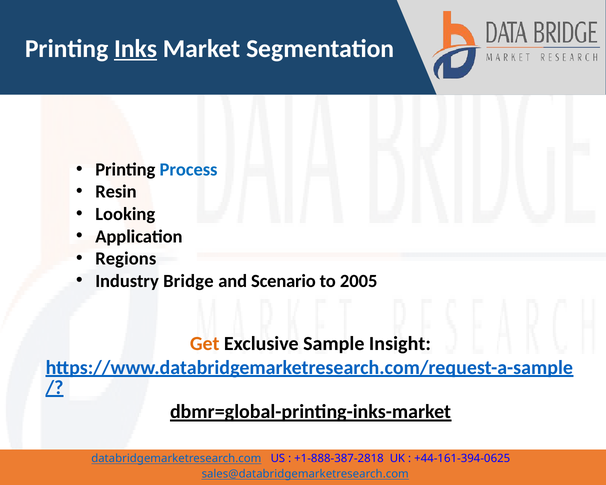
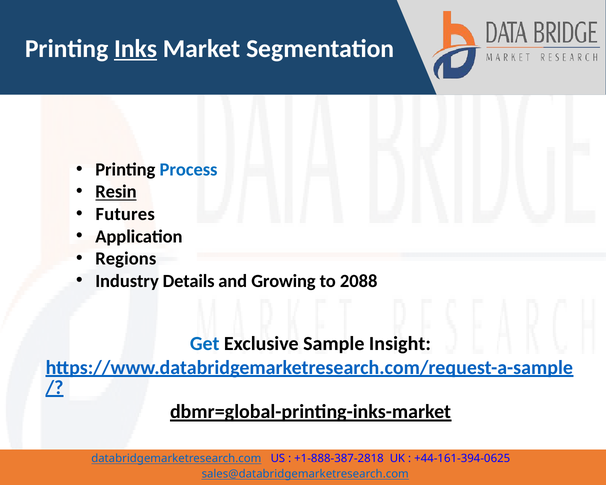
Resin underline: none -> present
Looking: Looking -> Futures
Bridge: Bridge -> Details
Scenario: Scenario -> Growing
2005: 2005 -> 2088
Get colour: orange -> blue
